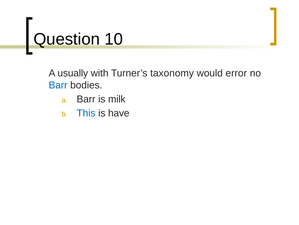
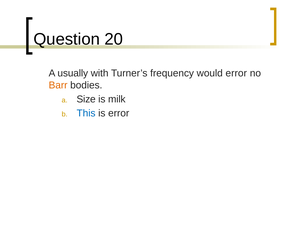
10: 10 -> 20
taxonomy: taxonomy -> frequency
Barr at (58, 85) colour: blue -> orange
a Barr: Barr -> Size
is have: have -> error
